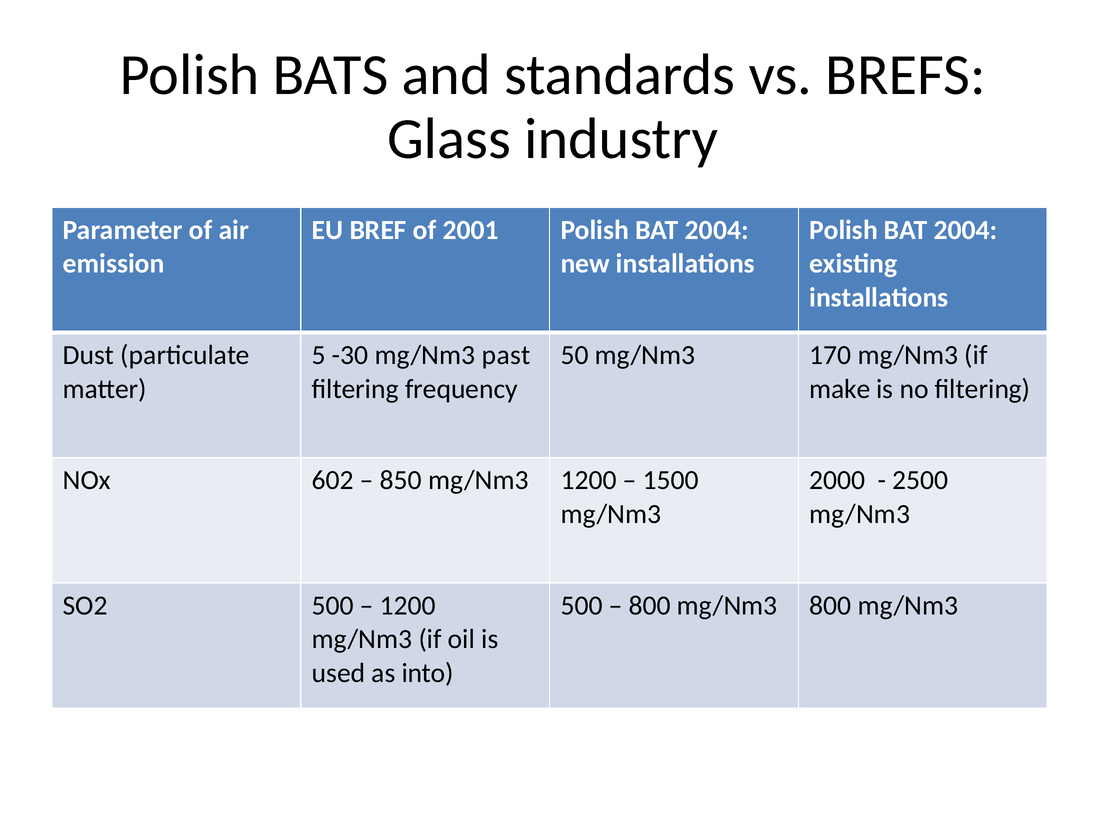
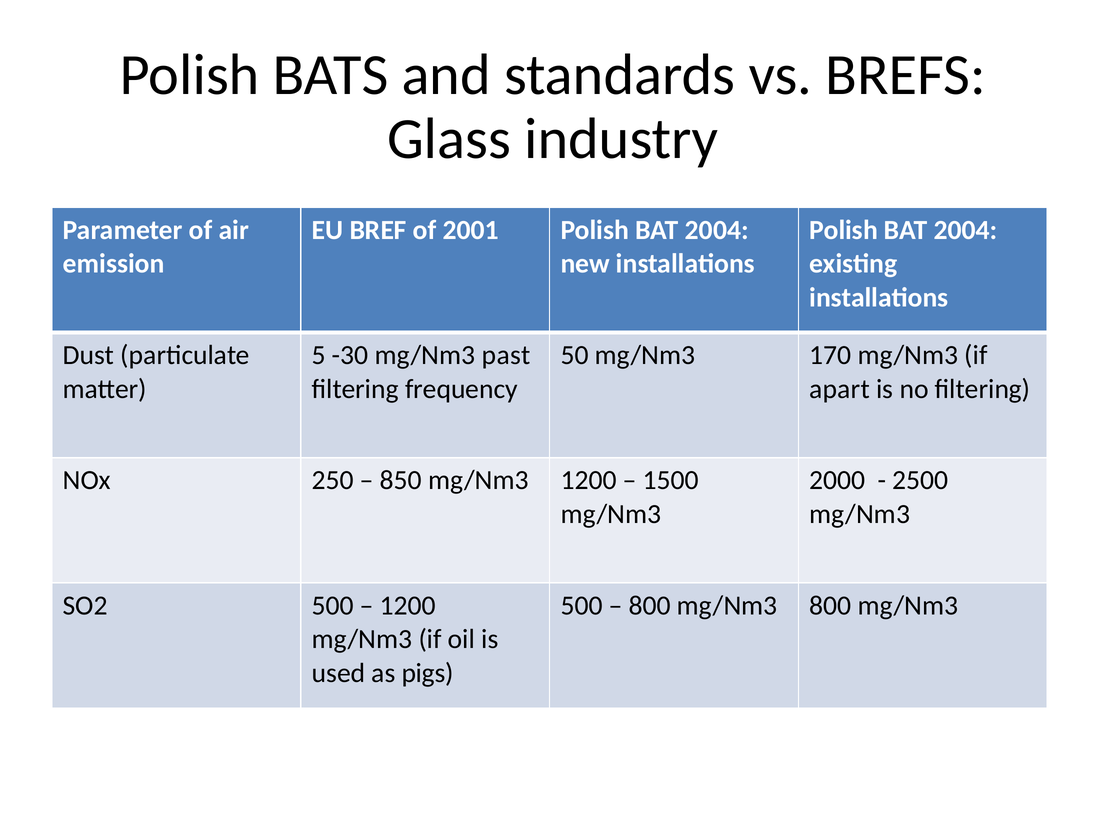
make: make -> apart
602: 602 -> 250
into: into -> pigs
